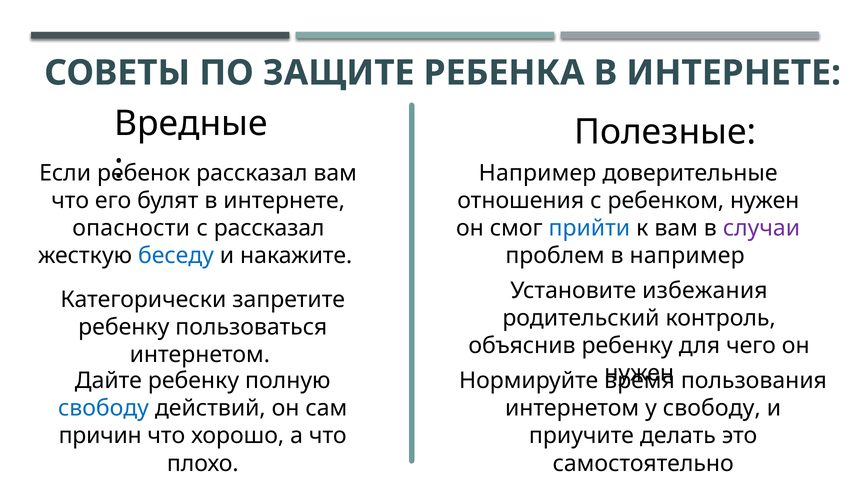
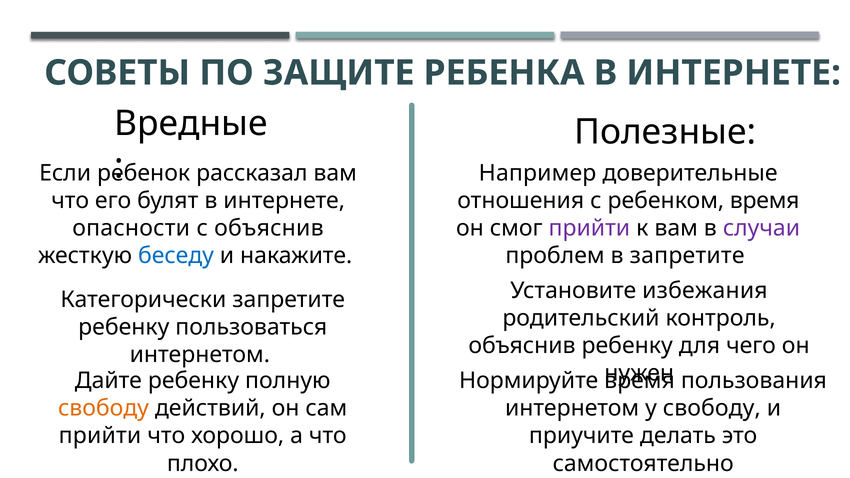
ребенком нужен: нужен -> время
с рассказал: рассказал -> объяснив
прийти at (589, 228) colour: blue -> purple
в например: например -> запретите
свободу at (103, 408) colour: blue -> orange
причин at (100, 436): причин -> прийти
